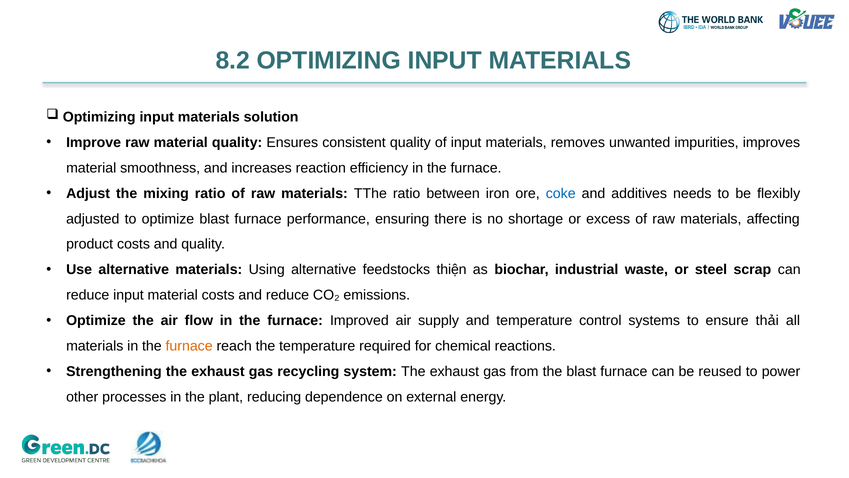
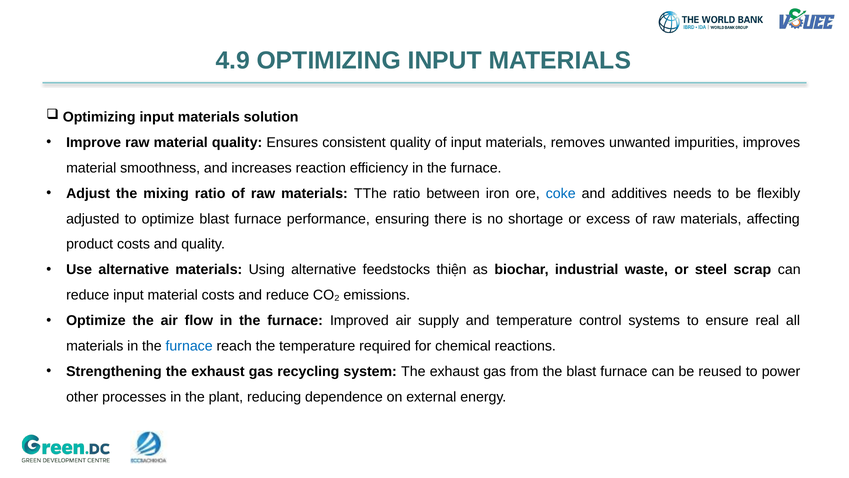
8.2: 8.2 -> 4.9
thải: thải -> real
furnace at (189, 346) colour: orange -> blue
